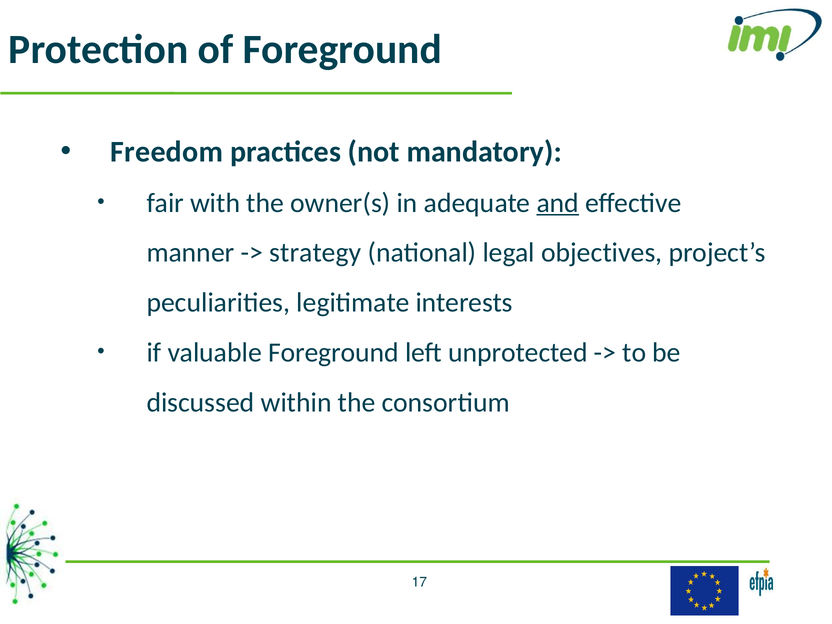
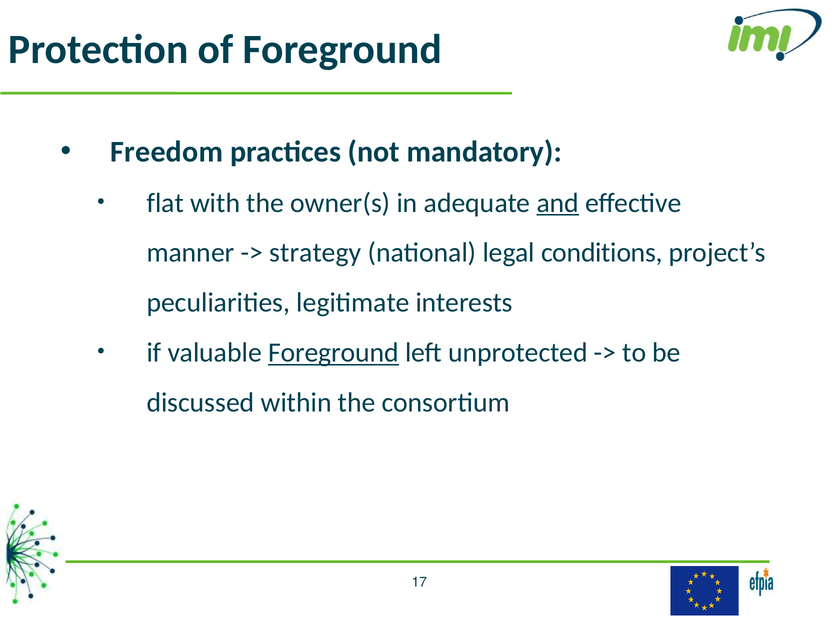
fair: fair -> flat
objectives: objectives -> conditions
Foreground at (334, 353) underline: none -> present
